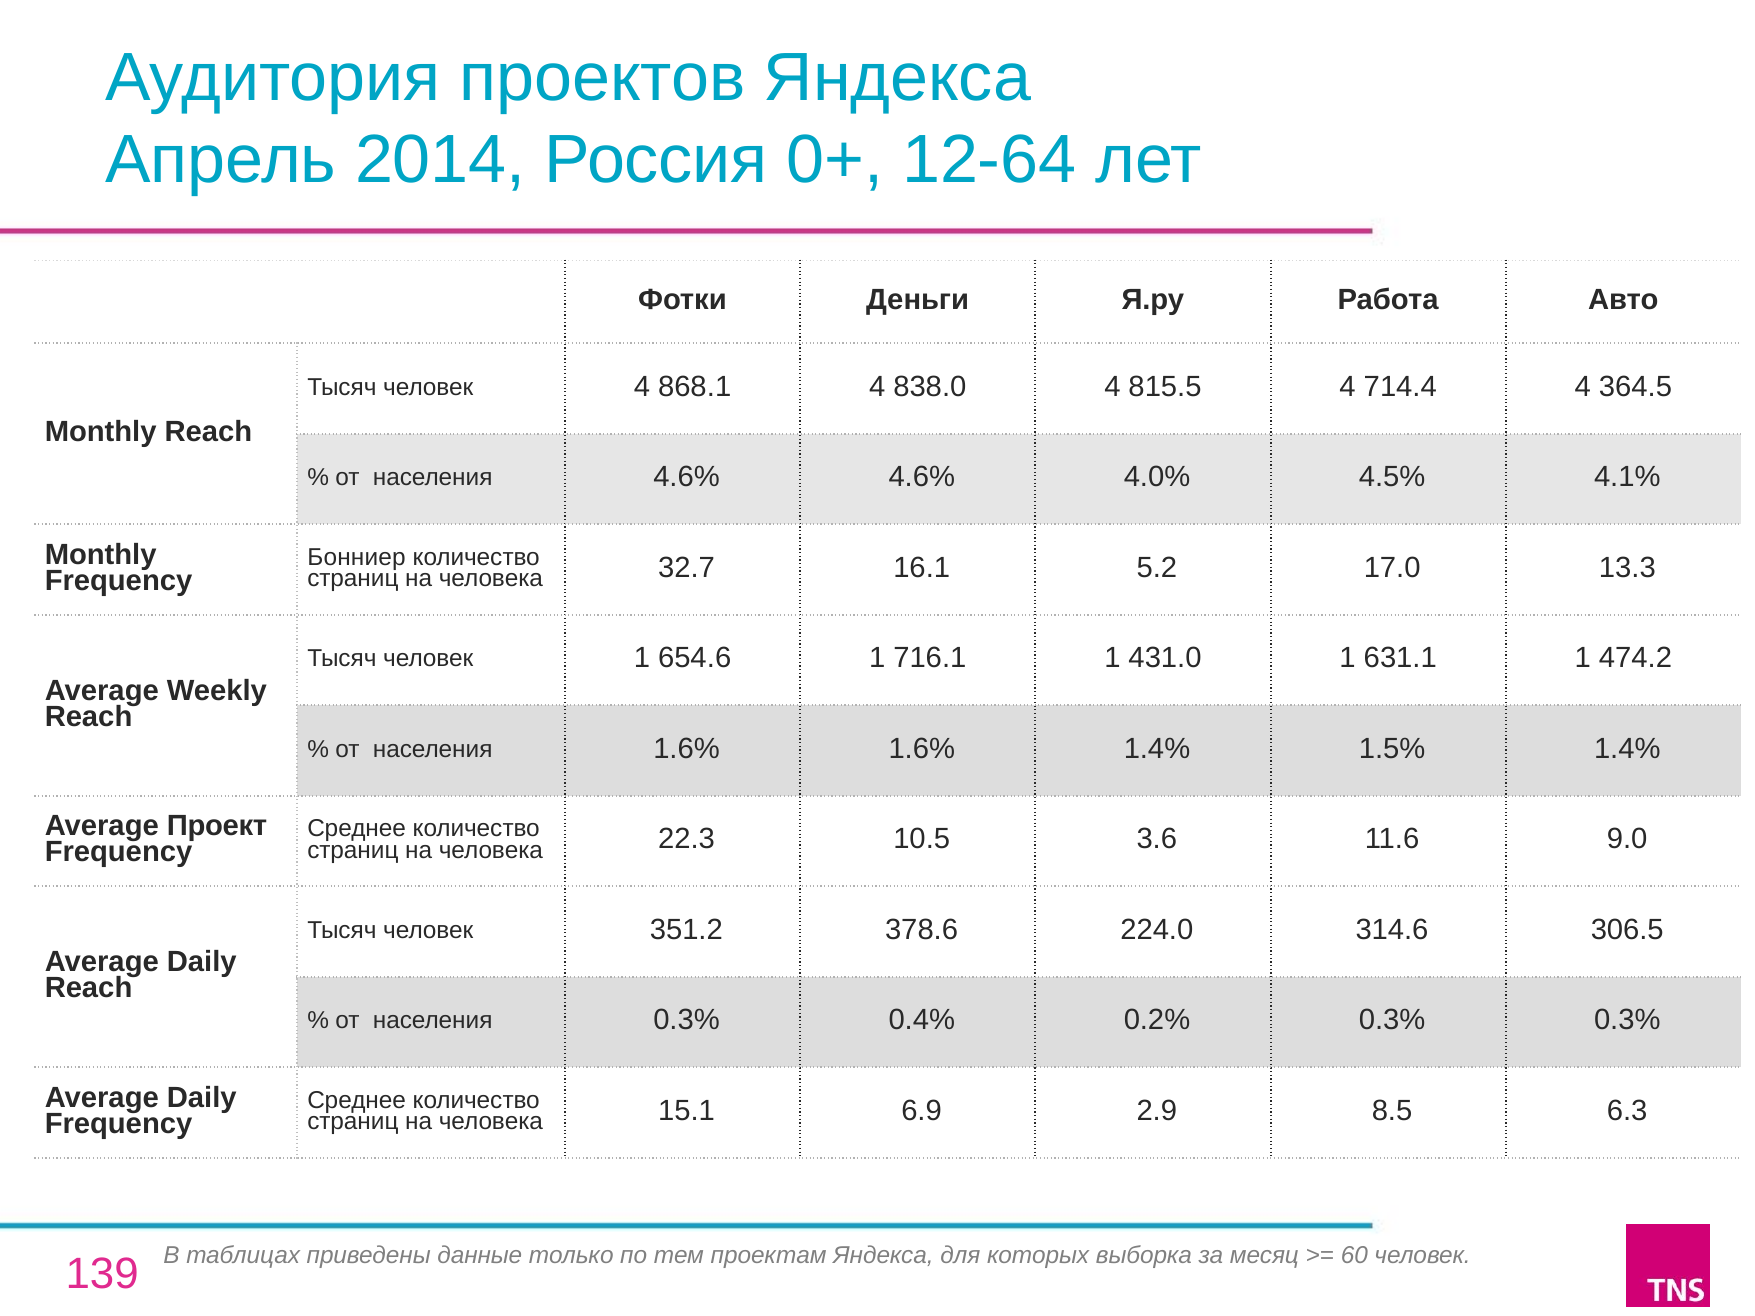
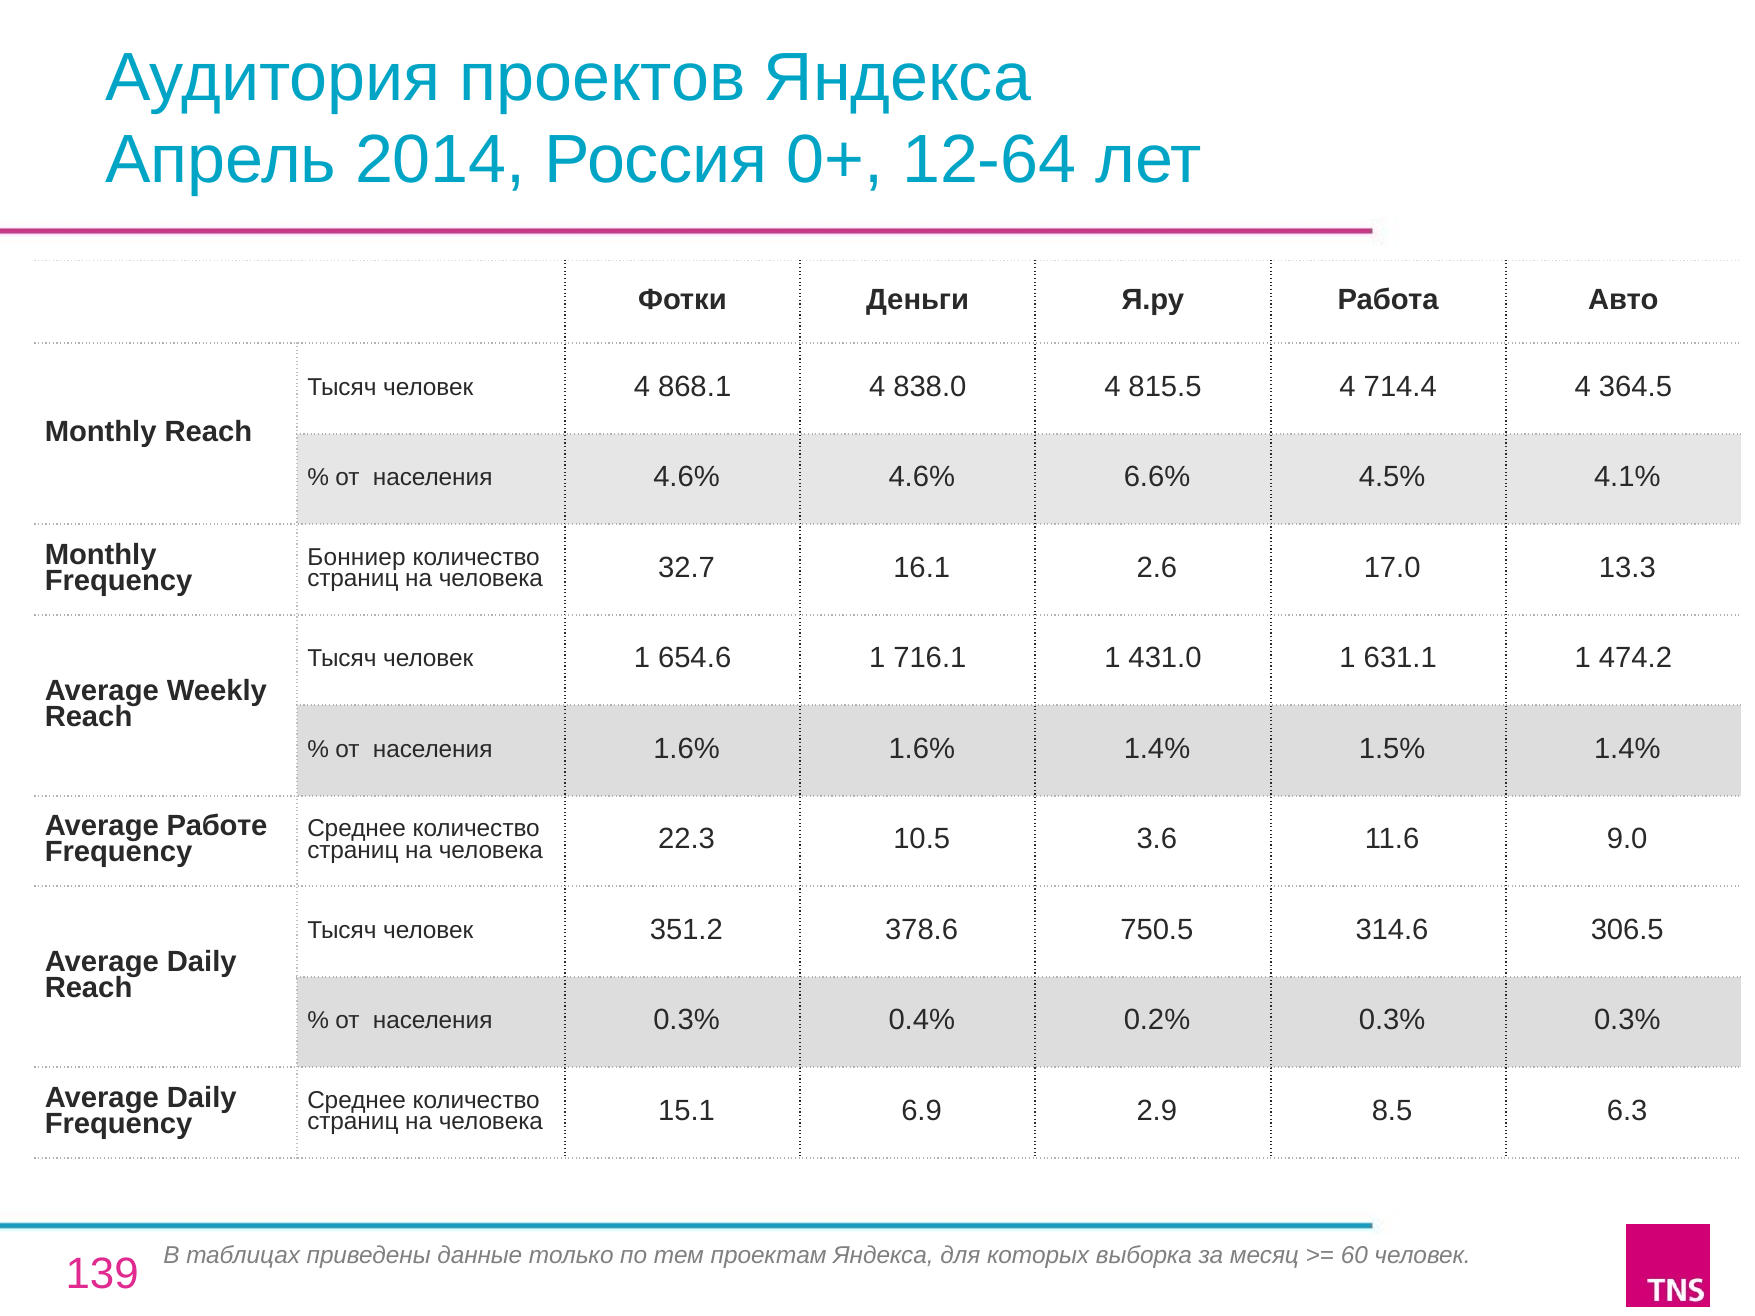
4.0%: 4.0% -> 6.6%
5.2: 5.2 -> 2.6
Проект: Проект -> Работе
224.0: 224.0 -> 750.5
